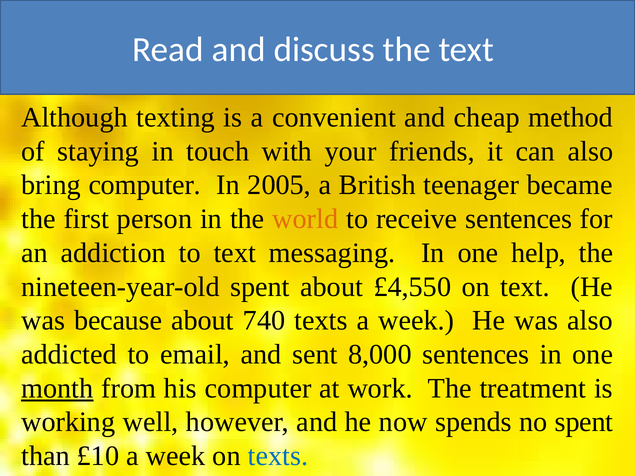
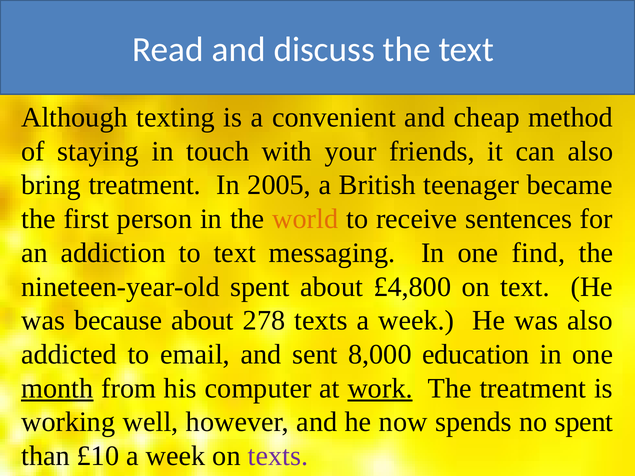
bring computer: computer -> treatment
help: help -> find
£4,550: £4,550 -> £4,800
740: 740 -> 278
8,000 sentences: sentences -> education
work underline: none -> present
texts at (278, 456) colour: blue -> purple
